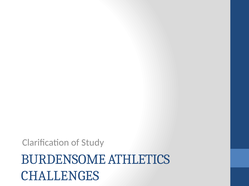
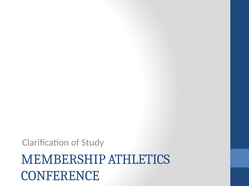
BURDENSOME: BURDENSOME -> MEMBERSHIP
CHALLENGES: CHALLENGES -> CONFERENCE
